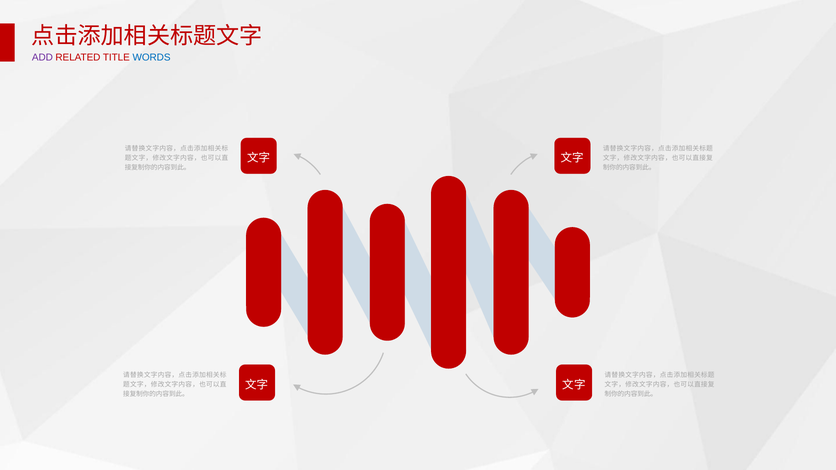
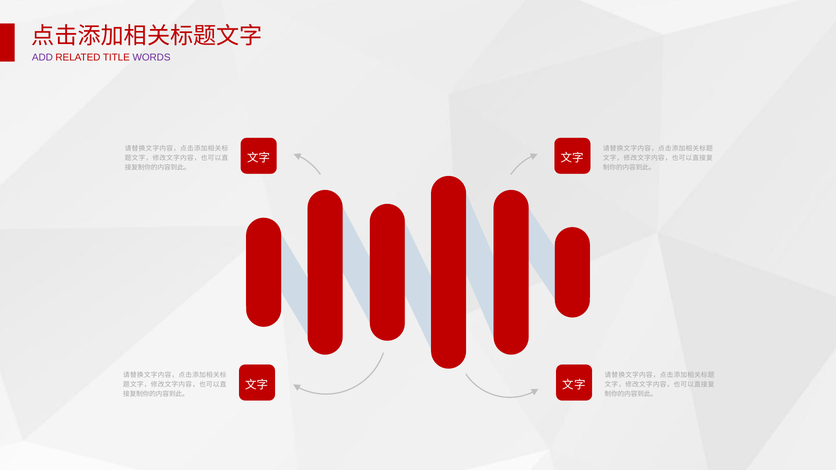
WORDS colour: blue -> purple
